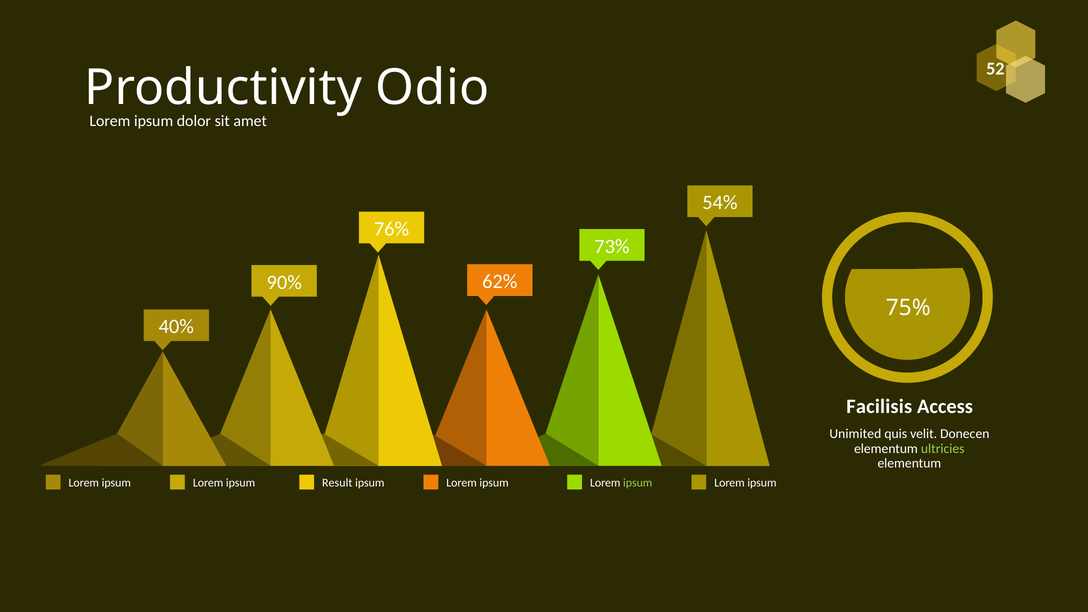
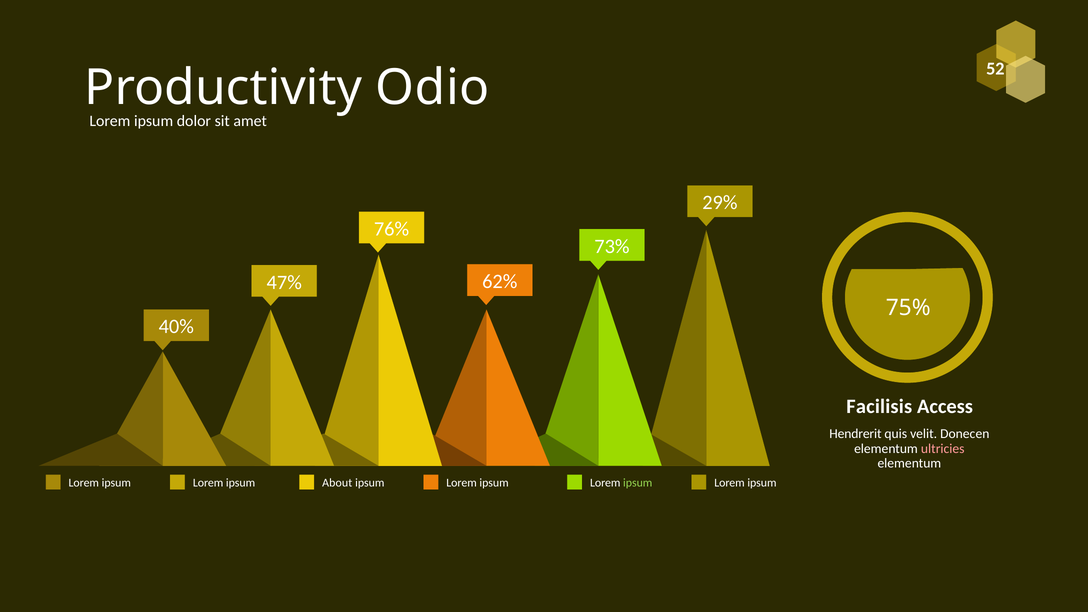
54%: 54% -> 29%
90%: 90% -> 47%
Unimited: Unimited -> Hendrerit
ultricies colour: light green -> pink
Result: Result -> About
